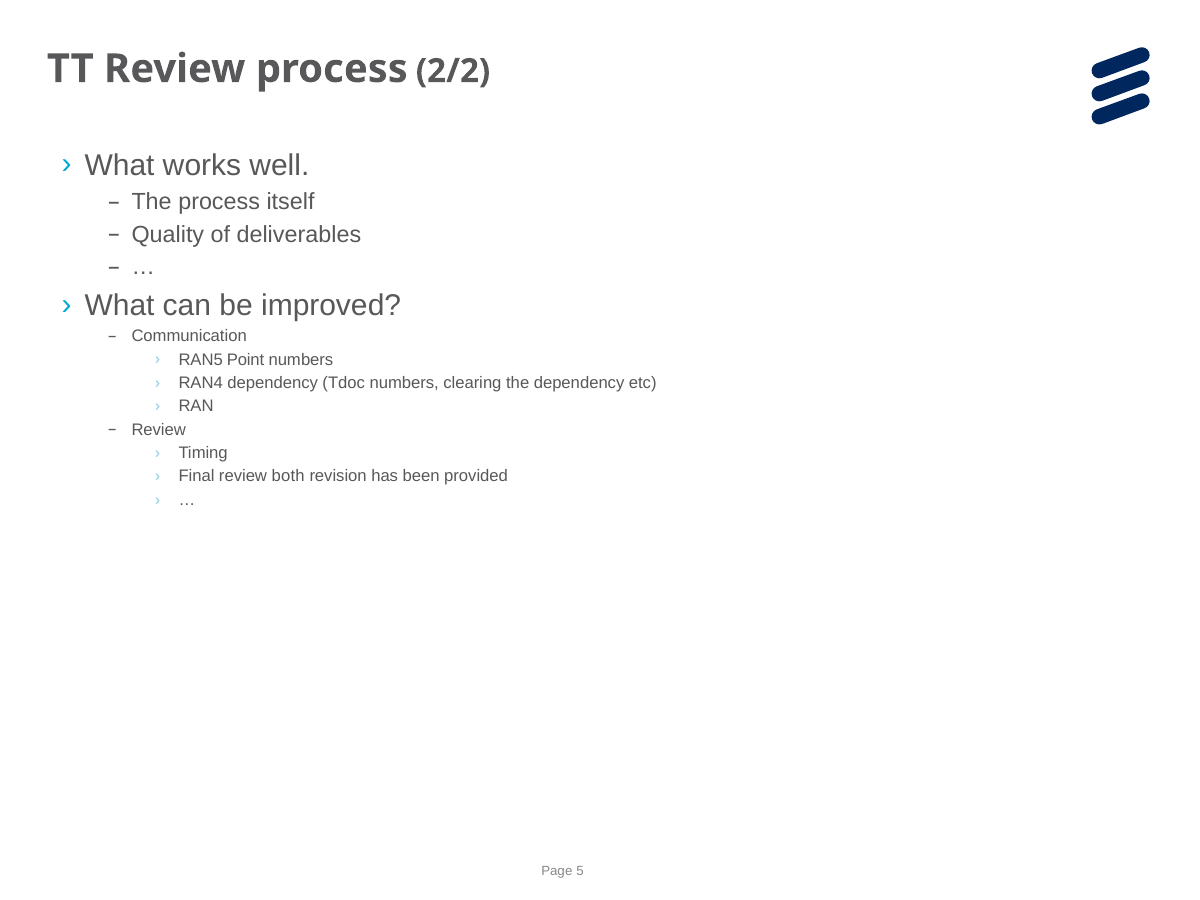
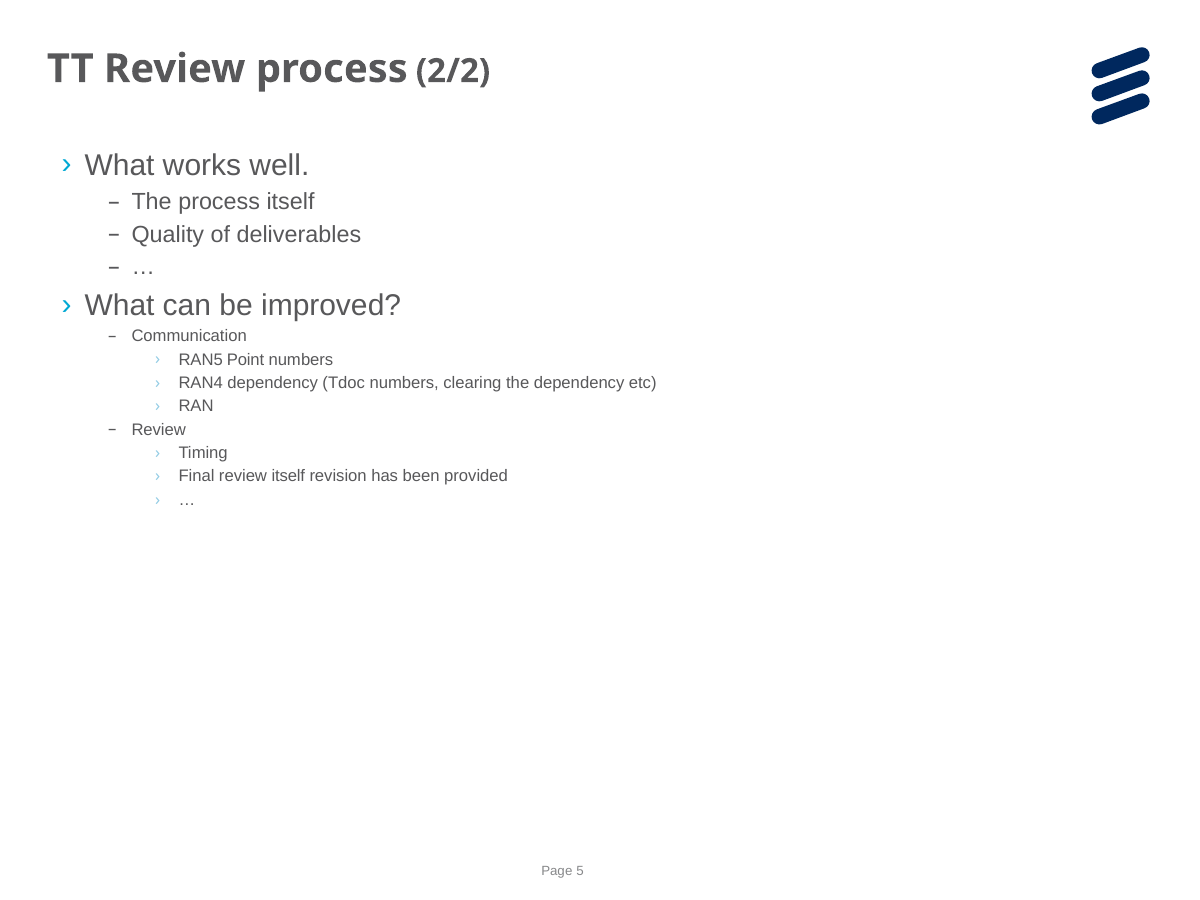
review both: both -> itself
